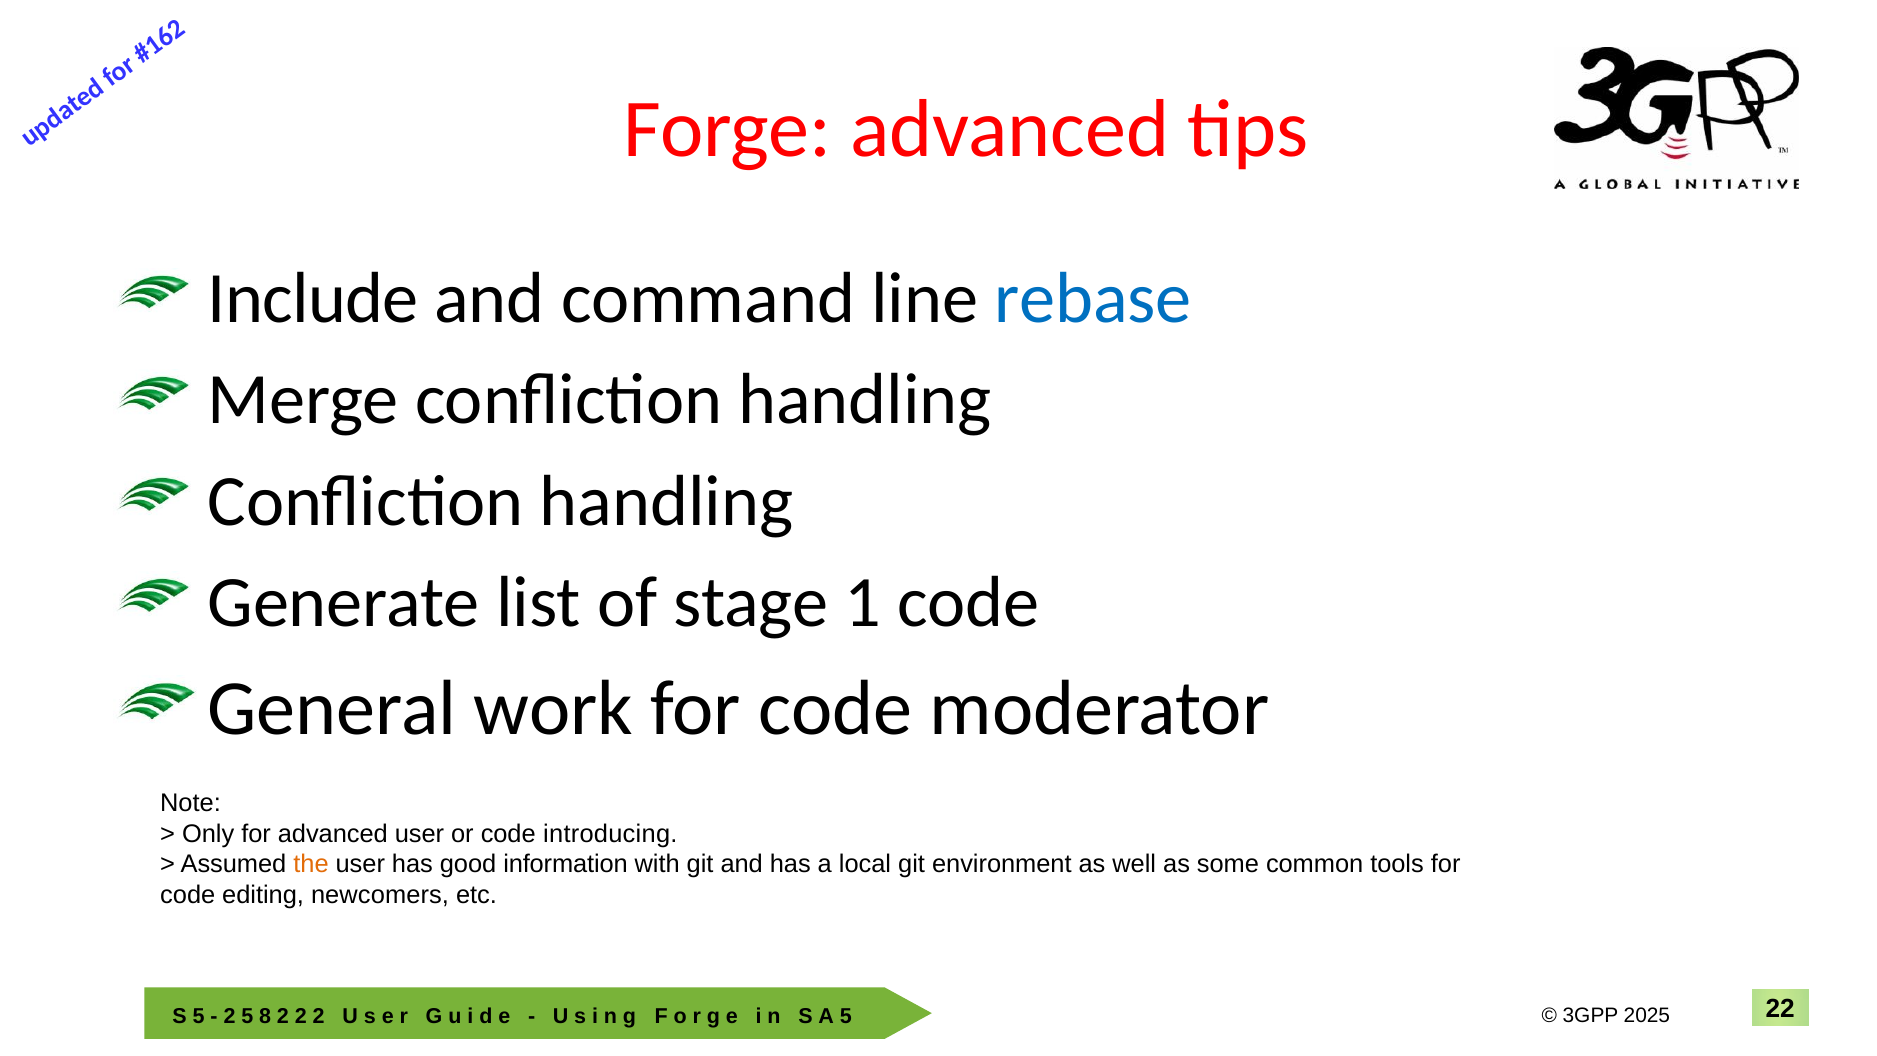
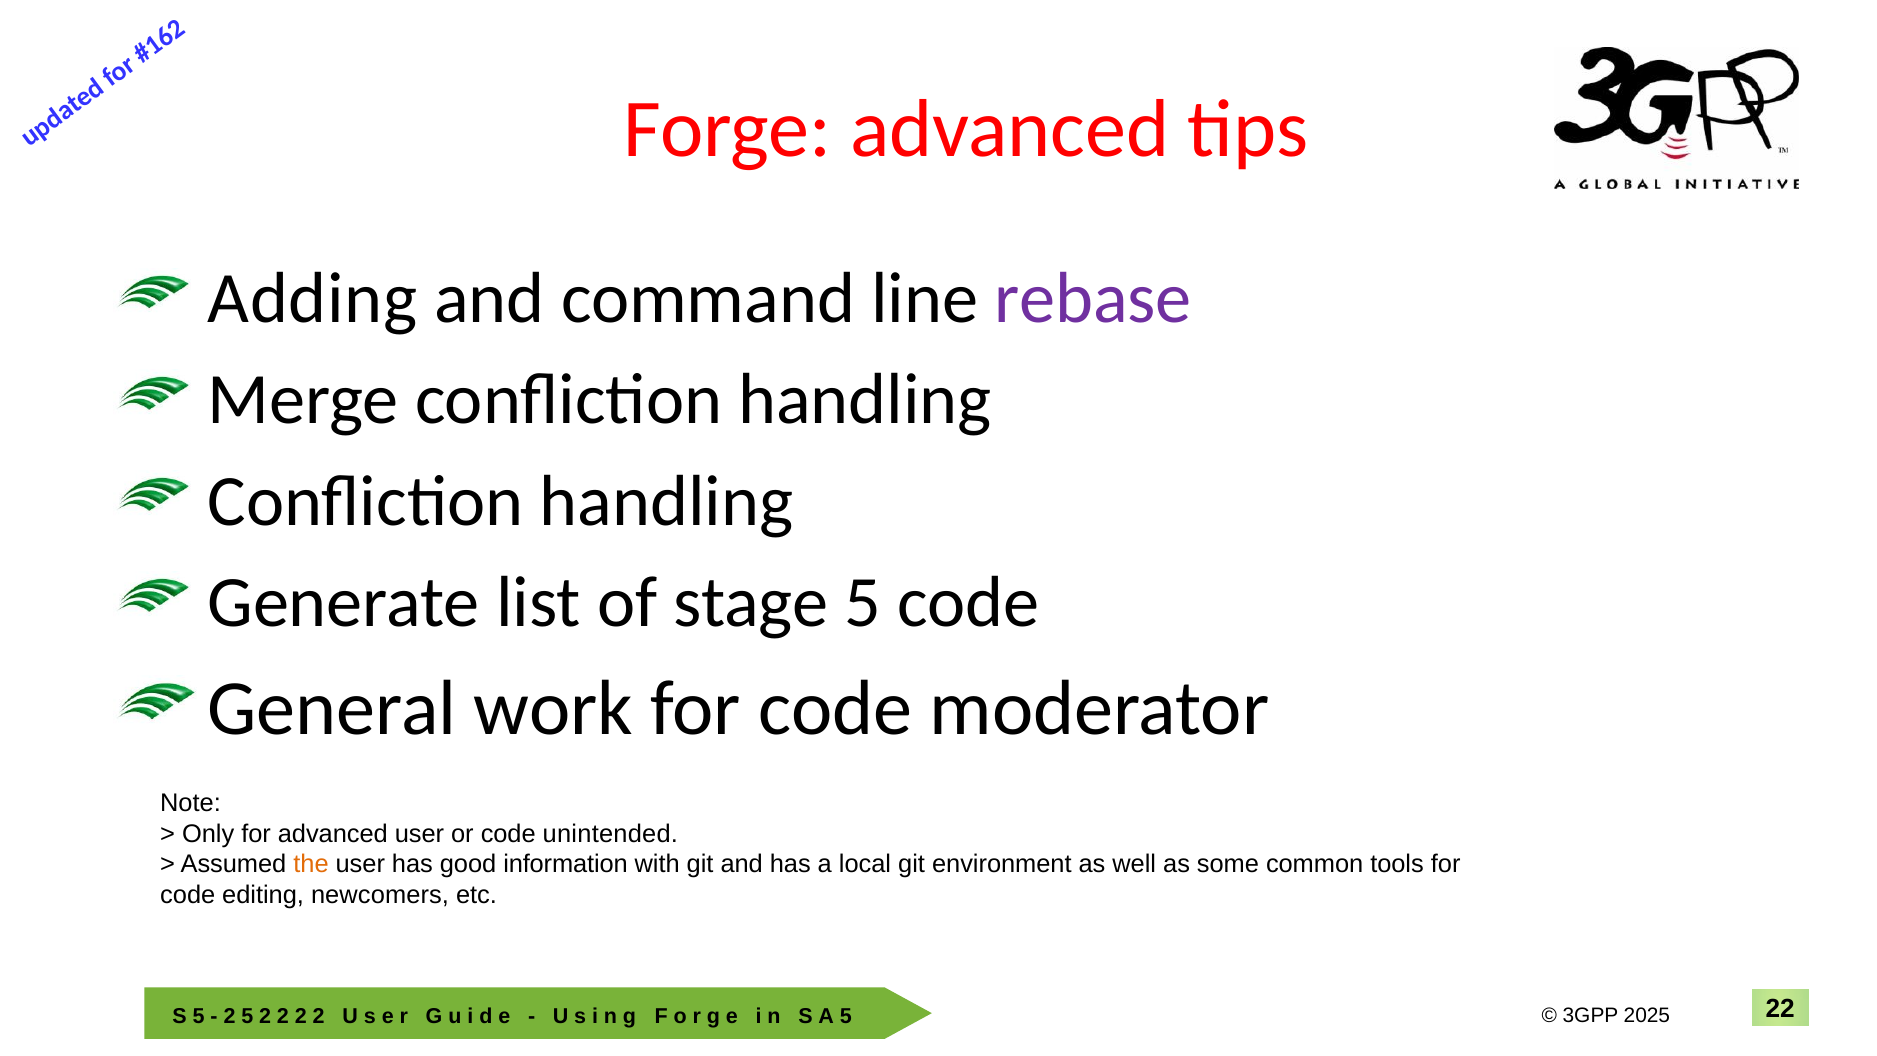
Include: Include -> Adding
rebase colour: blue -> purple
stage 1: 1 -> 5
introducing: introducing -> unintended
8 at (265, 1016): 8 -> 2
